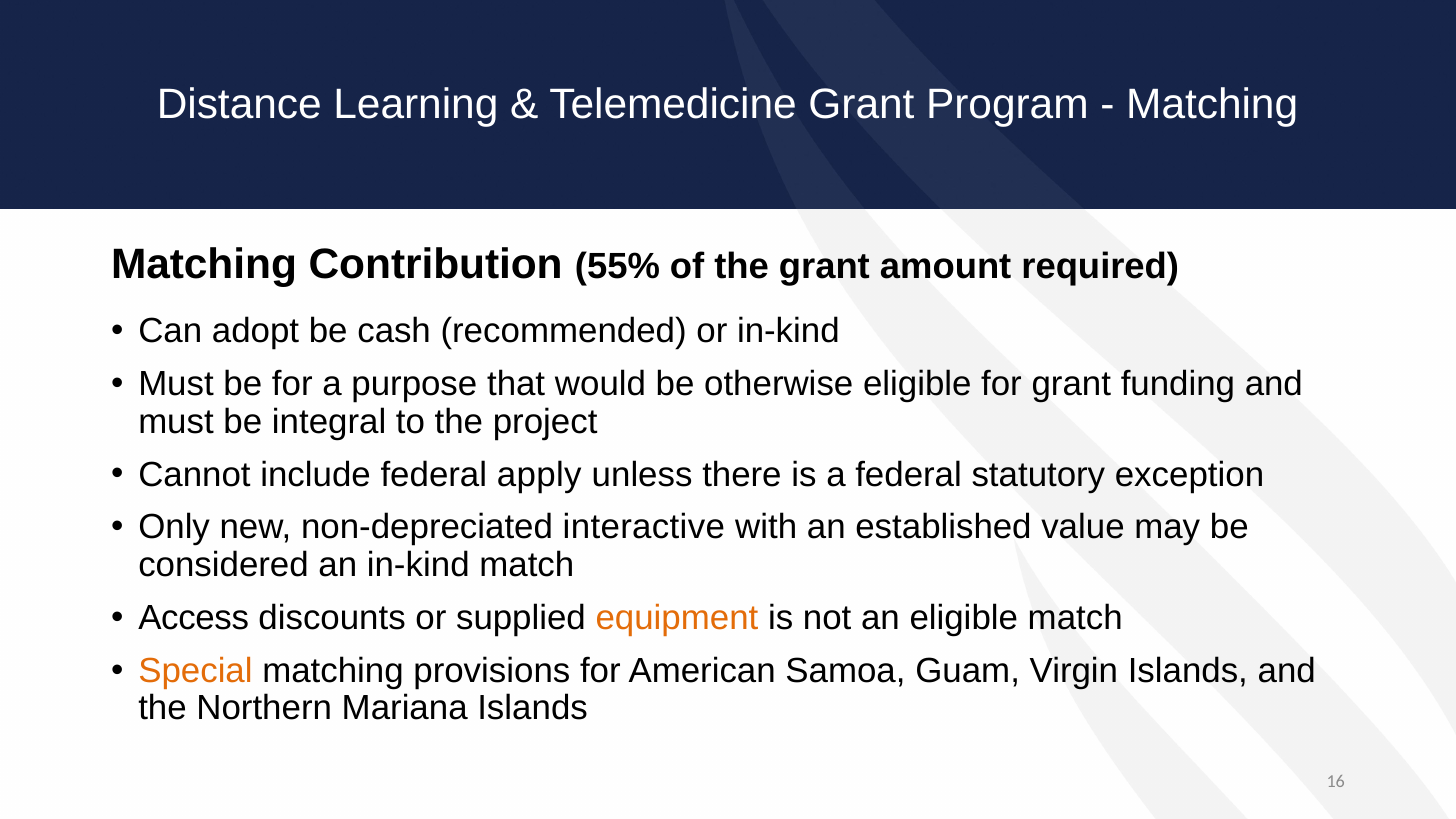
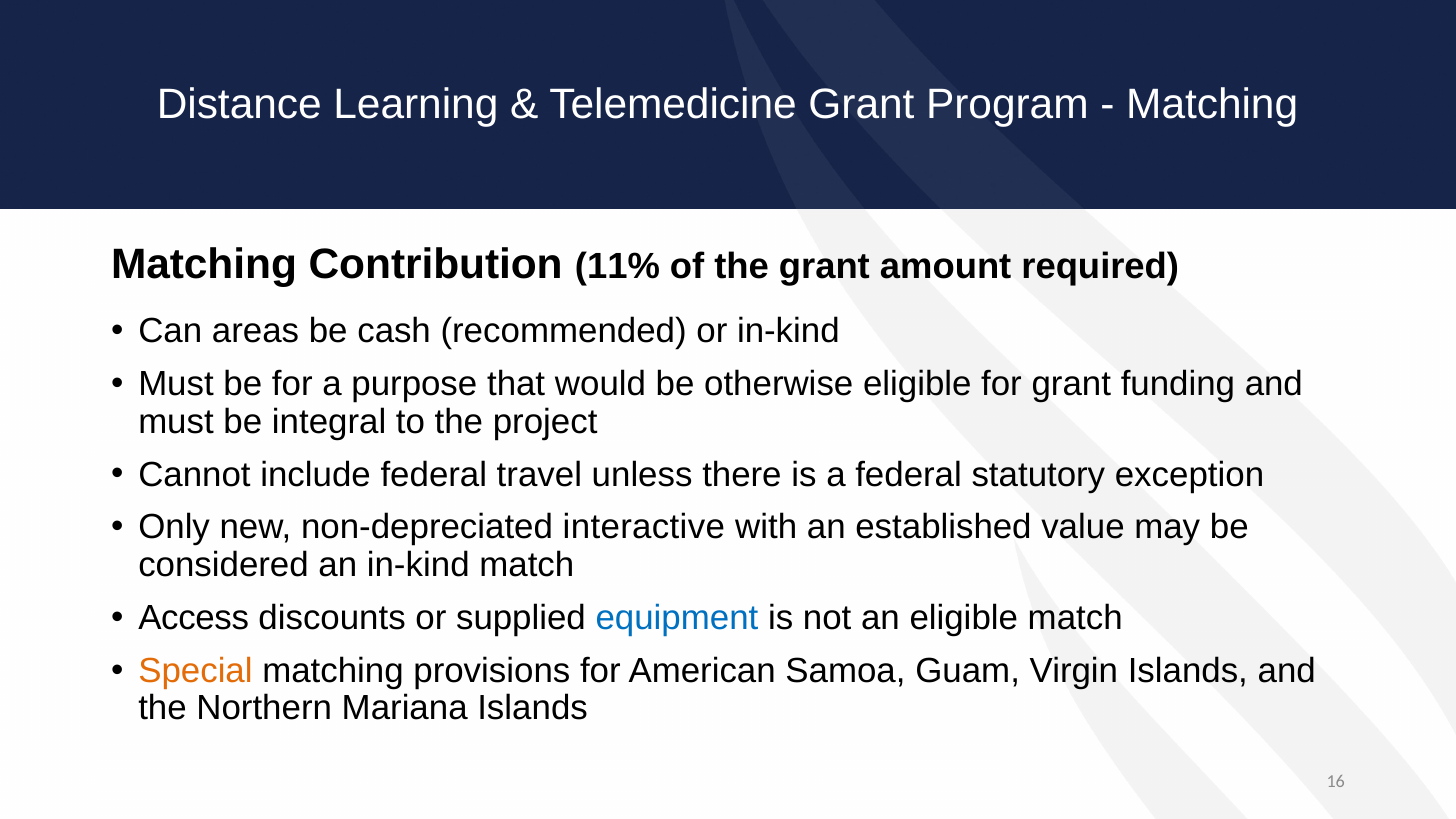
55%: 55% -> 11%
adopt: adopt -> areas
apply: apply -> travel
equipment colour: orange -> blue
